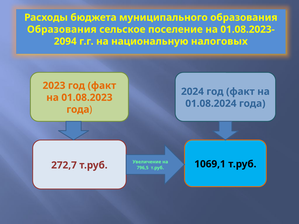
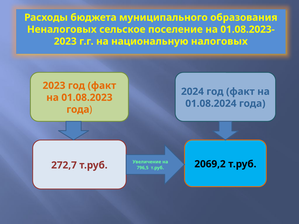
Образования at (62, 29): Образования -> Неналоговых
2094 at (65, 41): 2094 -> 2023
1069,1: 1069,1 -> 2069,2
